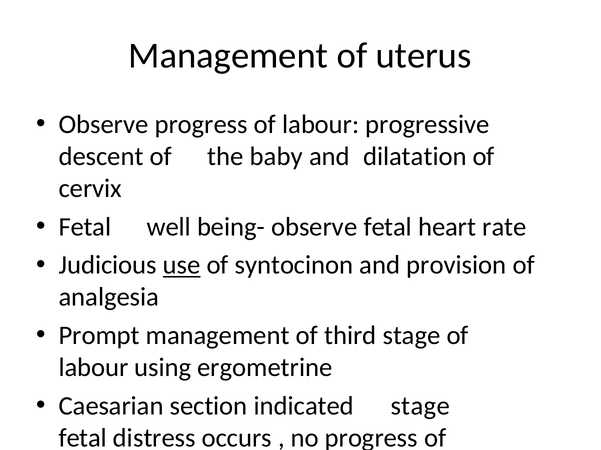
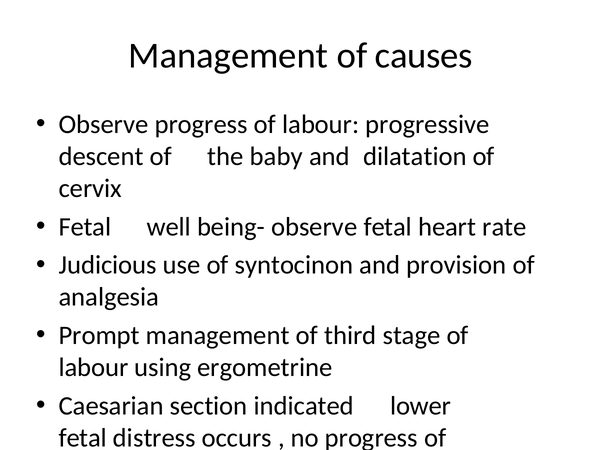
uterus: uterus -> causes
use underline: present -> none
indicated stage: stage -> lower
